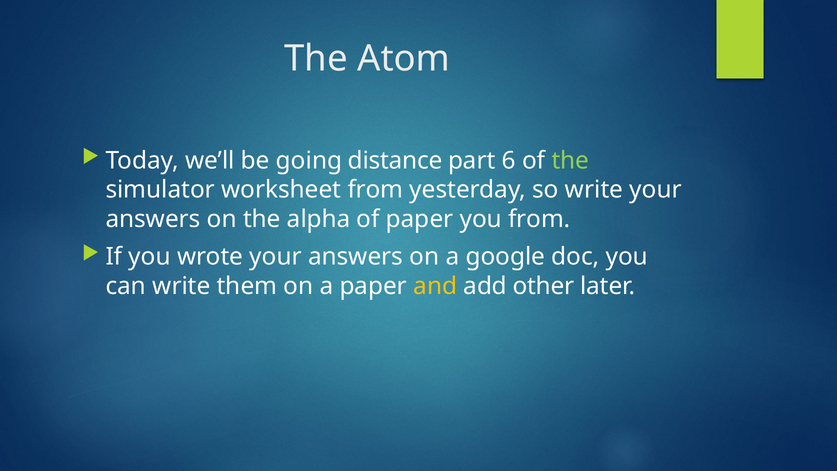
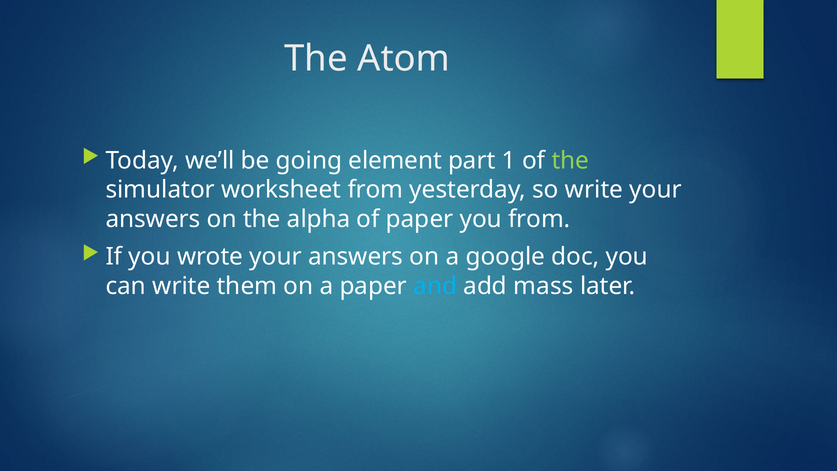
distance: distance -> element
6: 6 -> 1
and colour: yellow -> light blue
other: other -> mass
